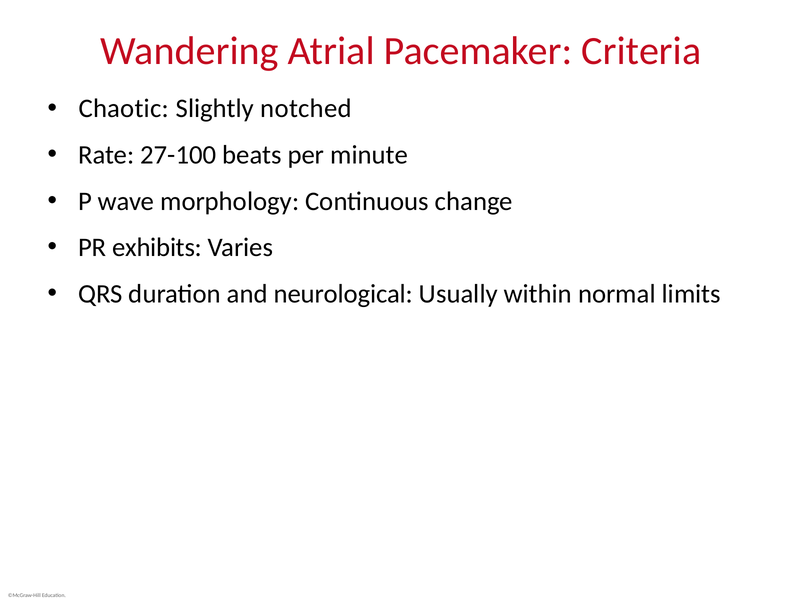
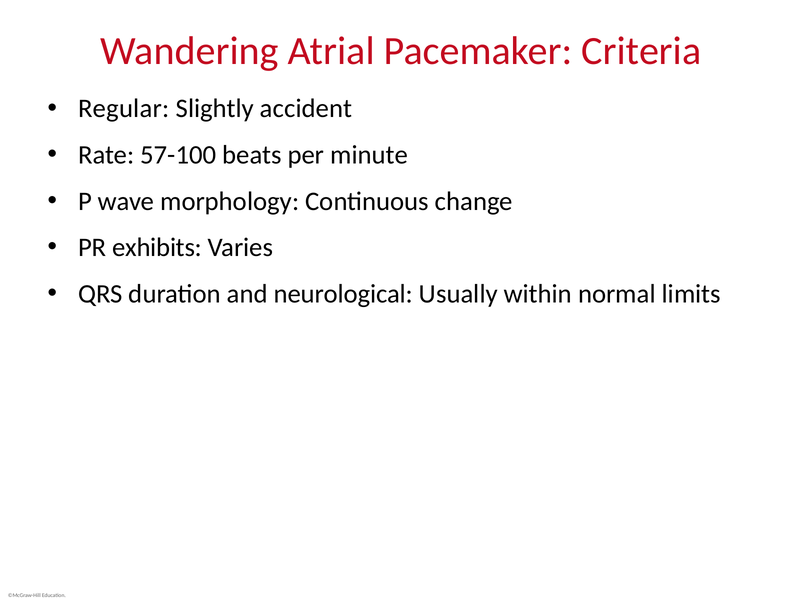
Chaotic: Chaotic -> Regular
notched: notched -> accident
27-100: 27-100 -> 57-100
